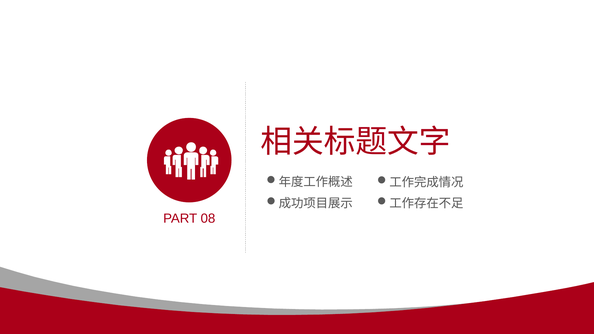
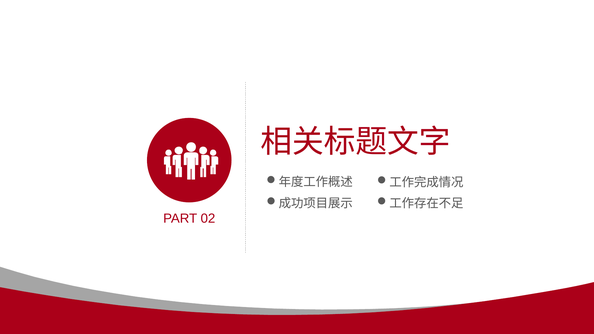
08: 08 -> 02
